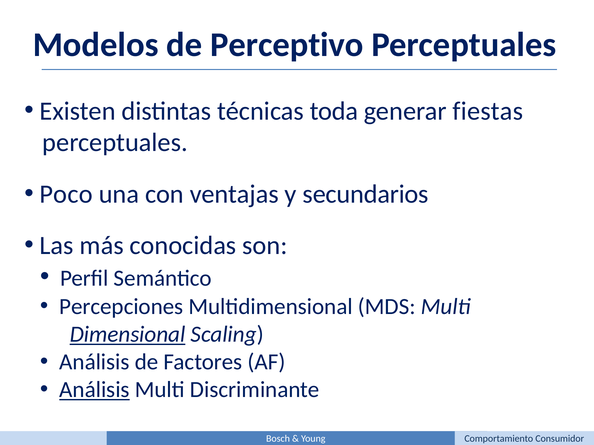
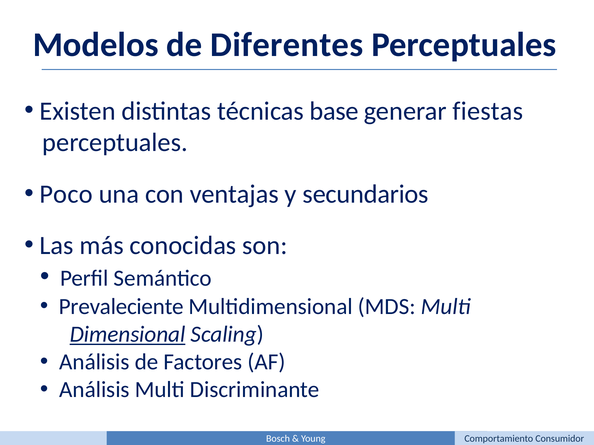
Perceptivo: Perceptivo -> Diferentes
toda: toda -> base
Percepciones: Percepciones -> Prevaleciente
Análisis at (94, 390) underline: present -> none
